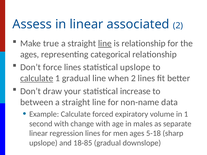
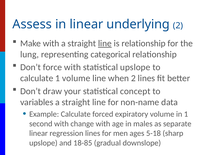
associated: associated -> underlying
Make true: true -> with
ages at (30, 54): ages -> lung
force lines: lines -> with
calculate at (37, 78) underline: present -> none
1 gradual: gradual -> volume
increase: increase -> concept
between: between -> variables
